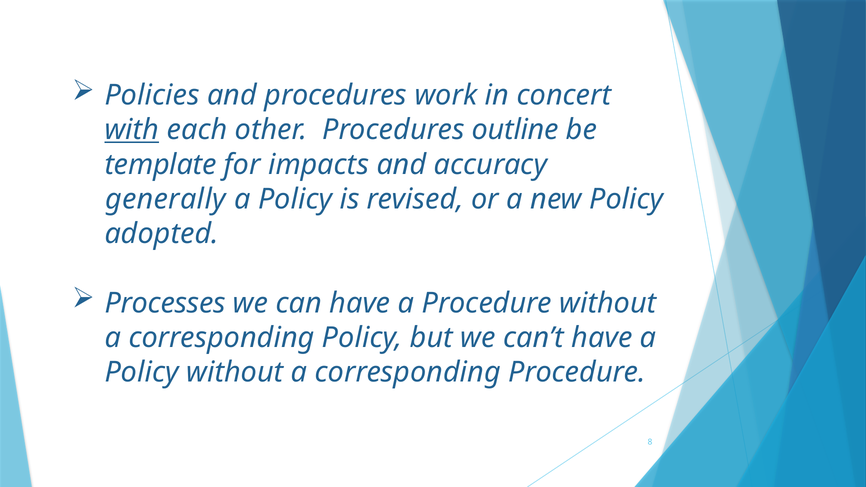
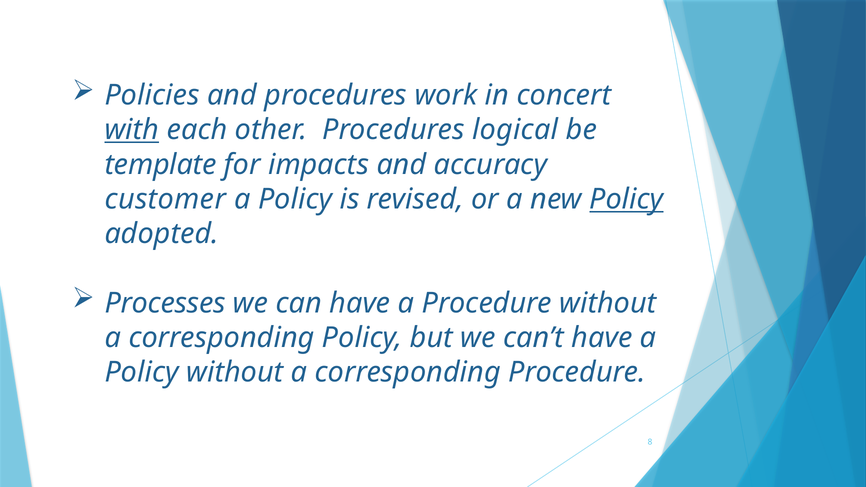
outline: outline -> logical
generally: generally -> customer
Policy at (626, 199) underline: none -> present
